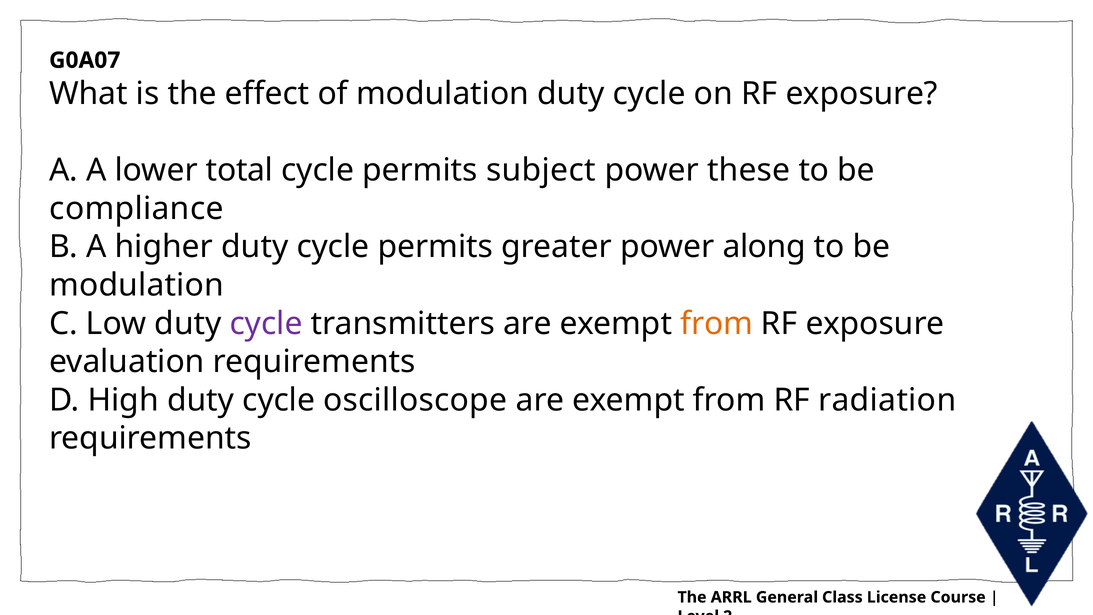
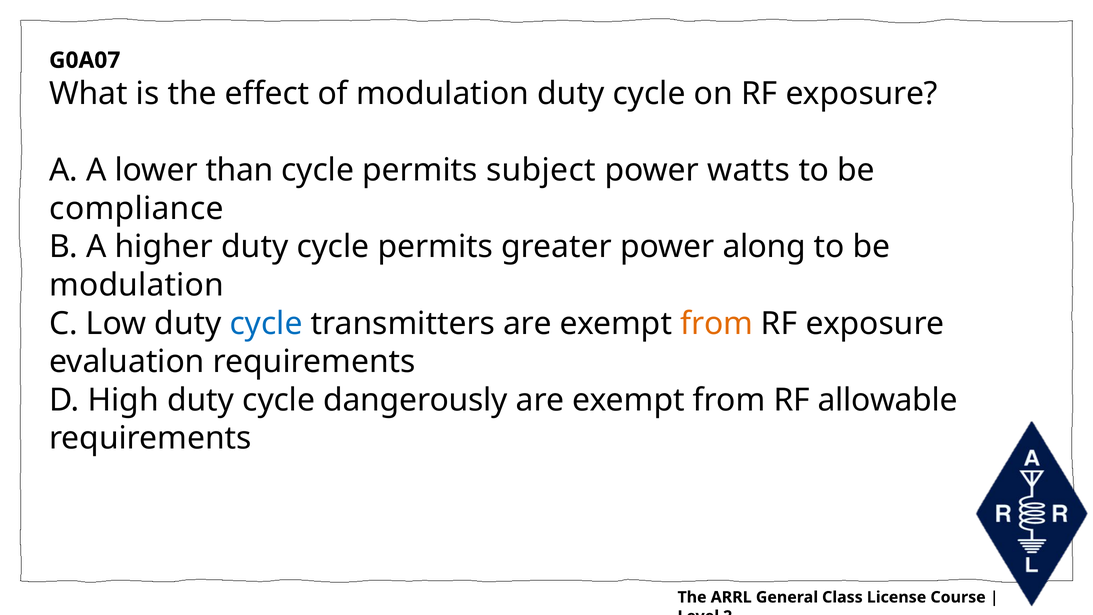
total: total -> than
these: these -> watts
cycle at (266, 323) colour: purple -> blue
oscilloscope: oscilloscope -> dangerously
radiation: radiation -> allowable
